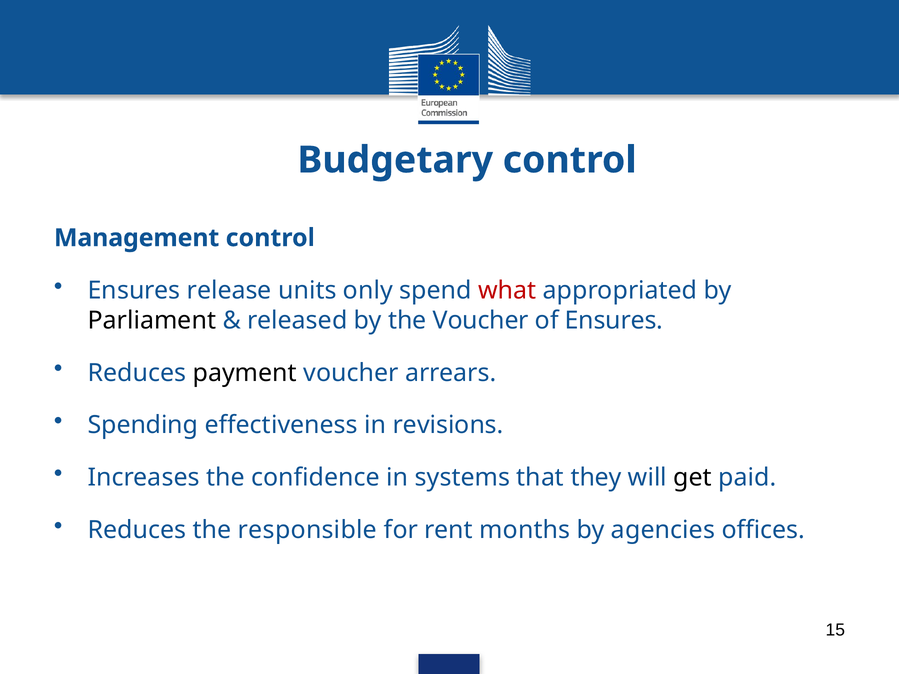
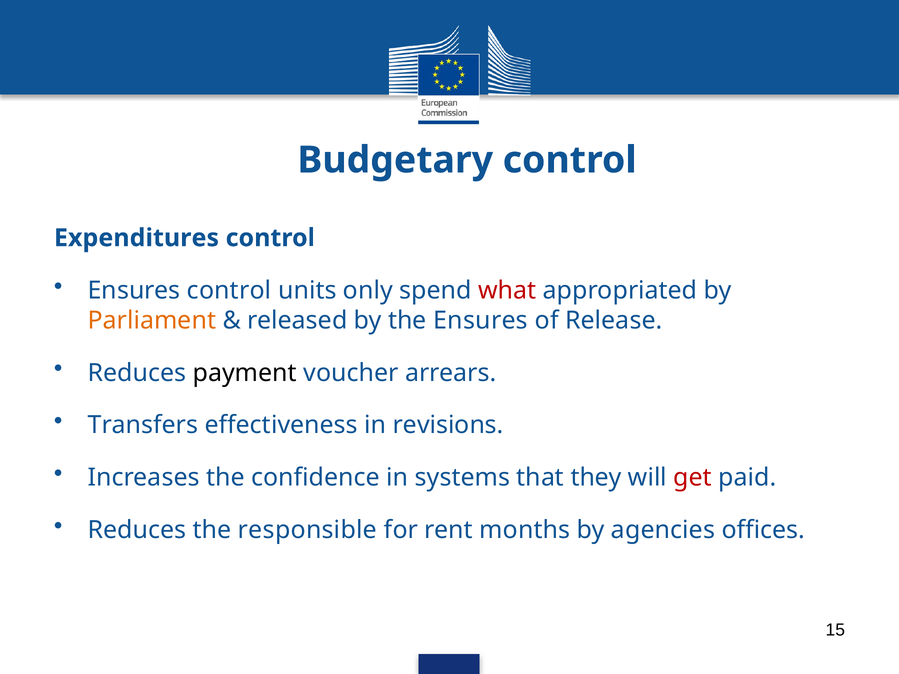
Management: Management -> Expenditures
Ensures release: release -> control
Parliament colour: black -> orange
the Voucher: Voucher -> Ensures
of Ensures: Ensures -> Release
Spending: Spending -> Transfers
get colour: black -> red
